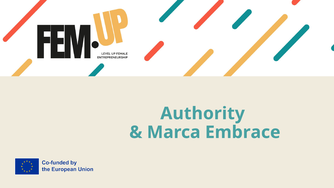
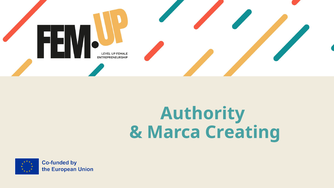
Embrace: Embrace -> Creating
